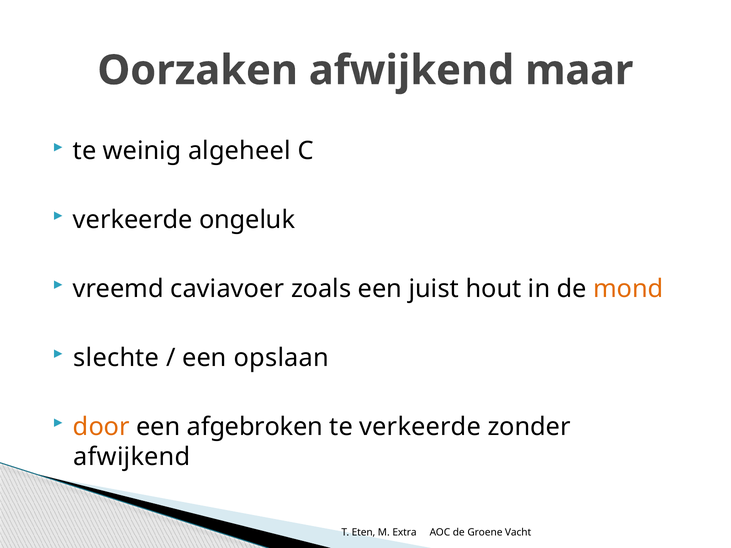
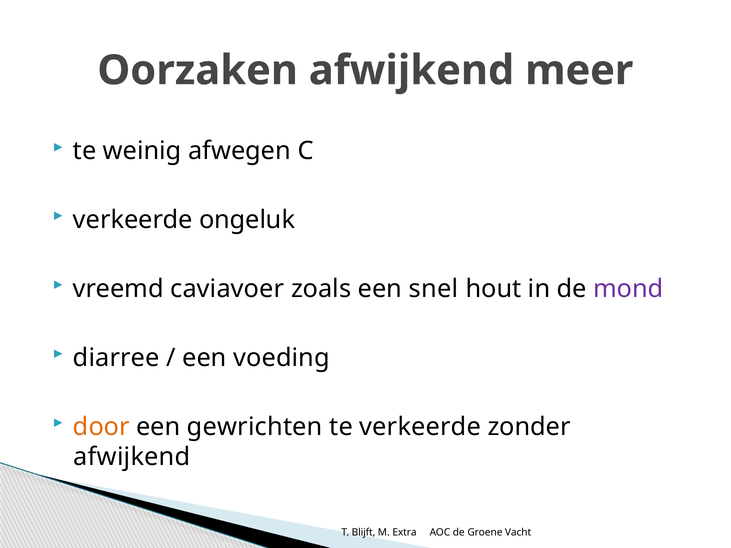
maar: maar -> meer
algeheel: algeheel -> afwegen
juist: juist -> snel
mond colour: orange -> purple
slechte: slechte -> diarree
opslaan: opslaan -> voeding
afgebroken: afgebroken -> gewrichten
Eten: Eten -> Blijft
